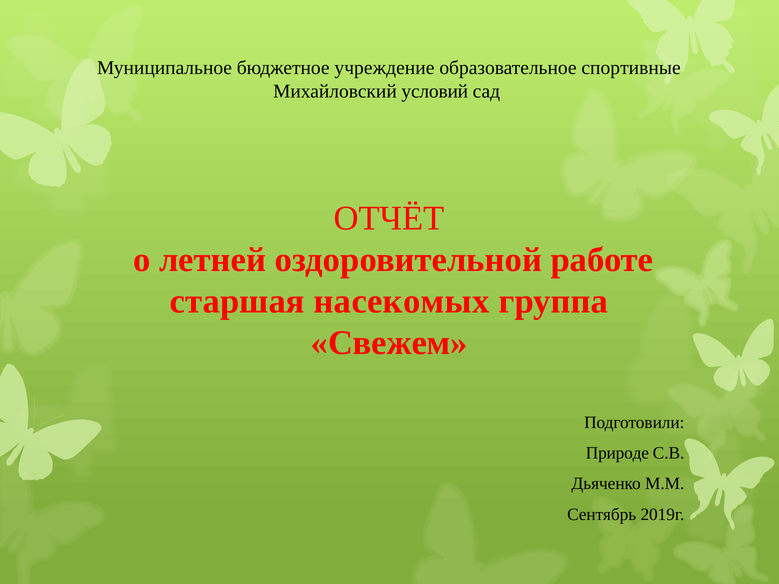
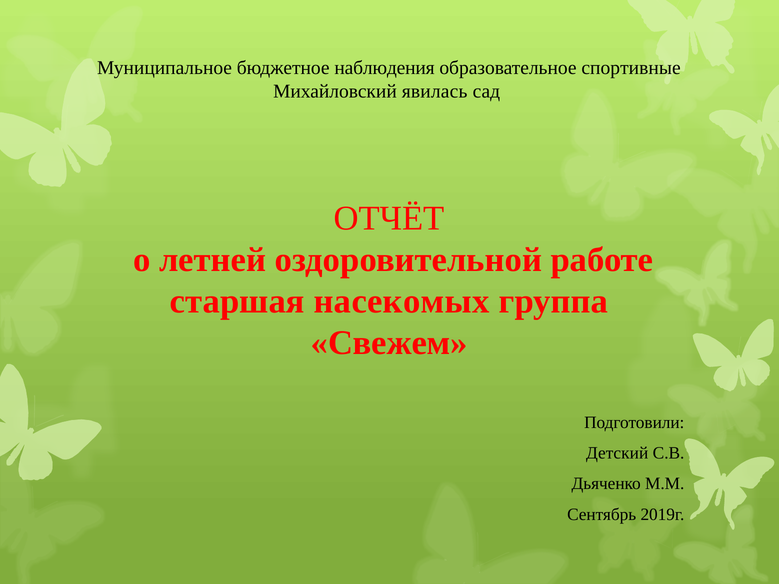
учреждение: учреждение -> наблюдения
условий: условий -> явилась
Природе: Природе -> Детский
